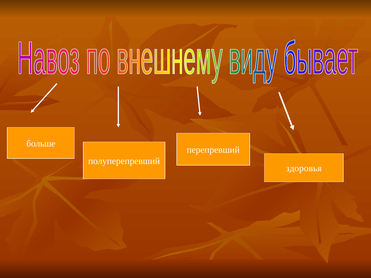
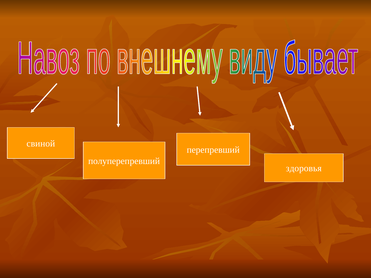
больше: больше -> свиной
